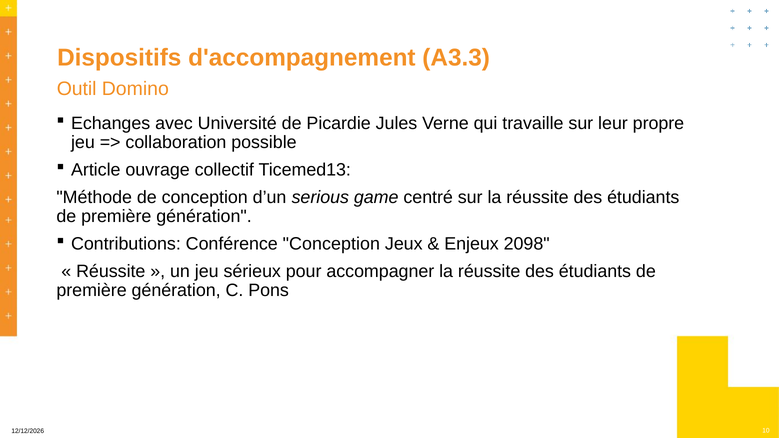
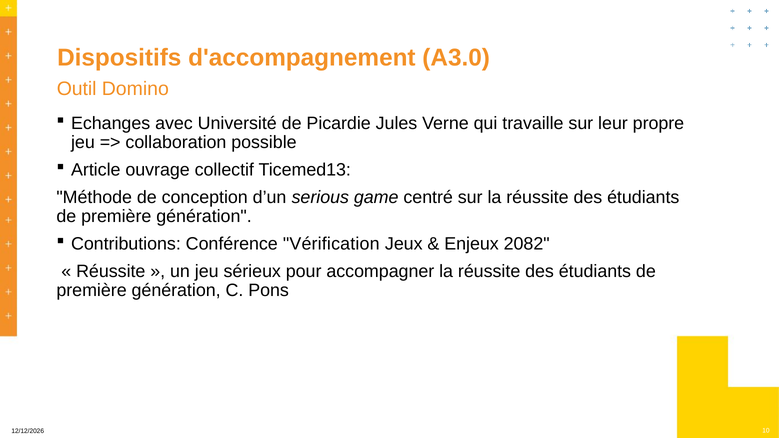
A3.3: A3.3 -> A3.0
Conférence Conception: Conception -> Vérification
2098: 2098 -> 2082
